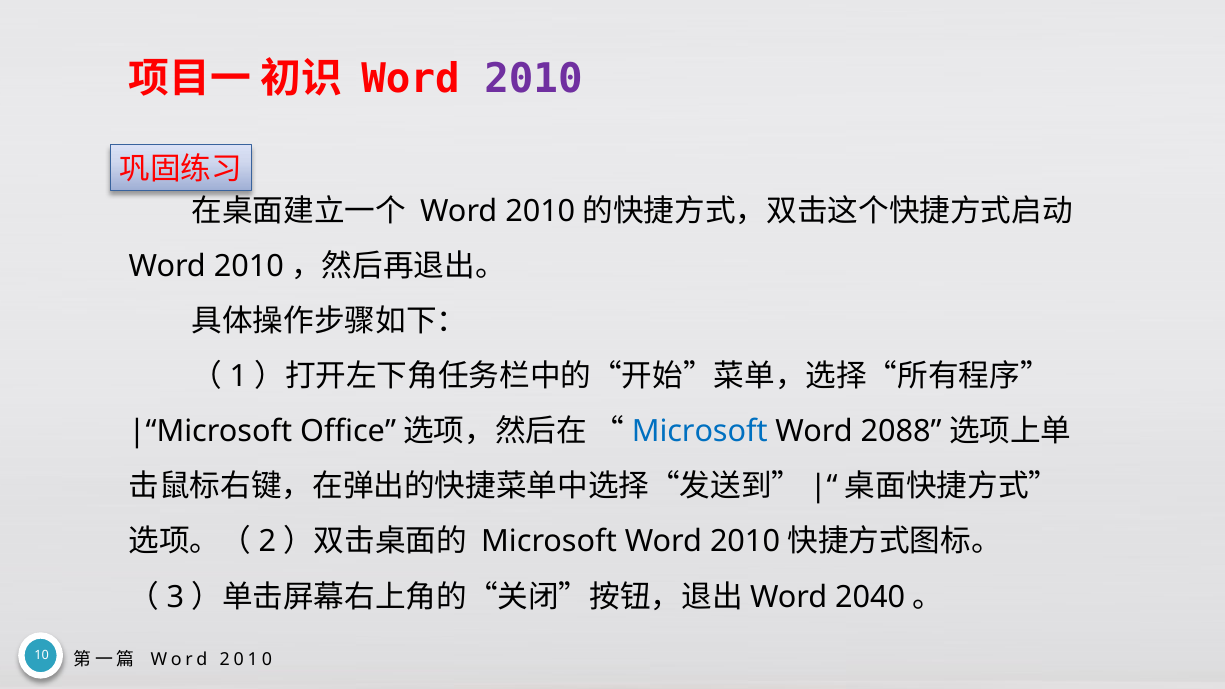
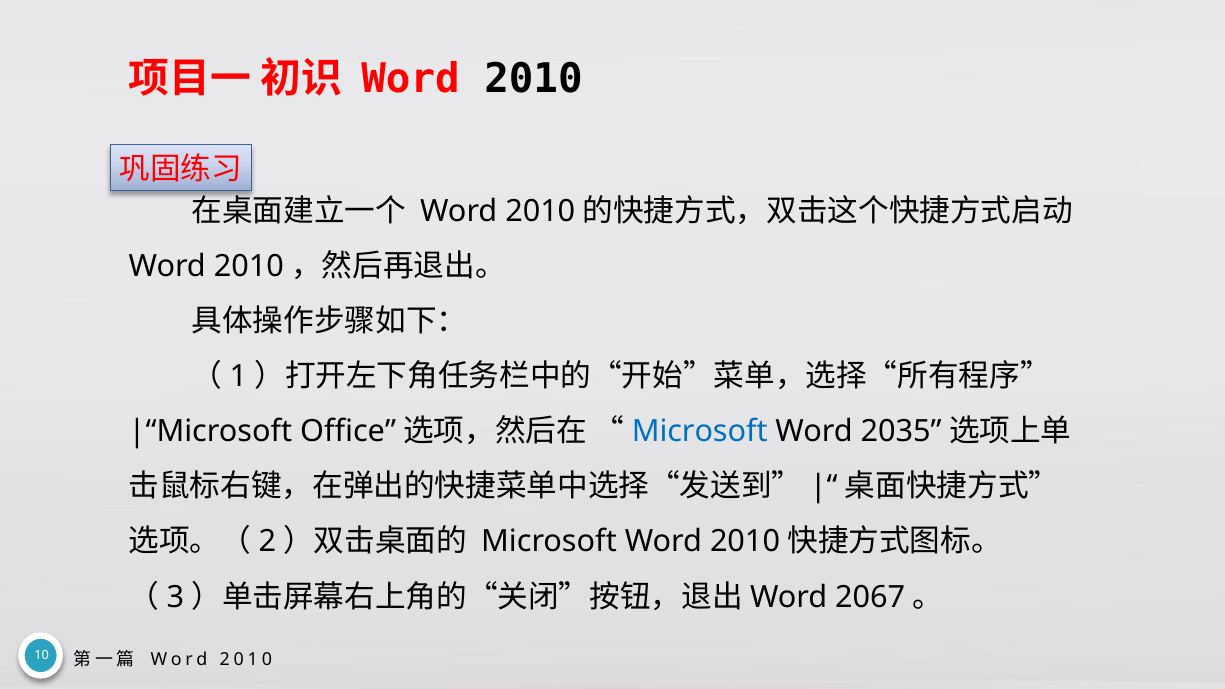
2010 at (533, 79) colour: purple -> black
2088: 2088 -> 2035
2040: 2040 -> 2067
